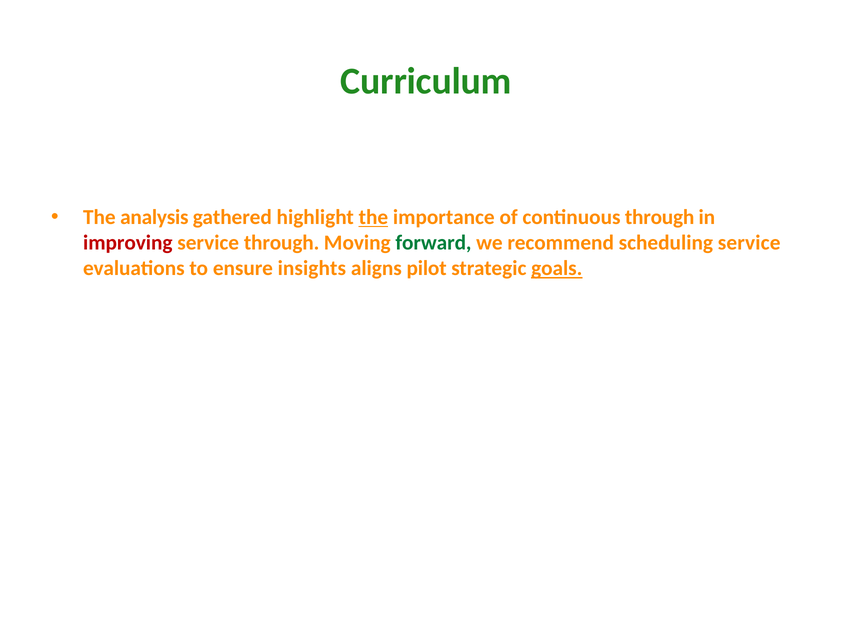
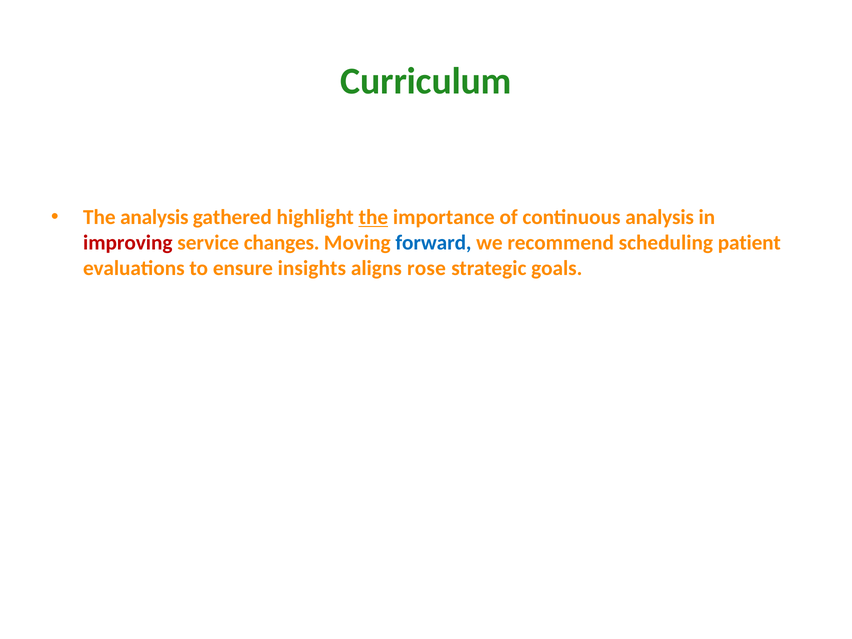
continuous through: through -> analysis
service through: through -> changes
forward colour: green -> blue
scheduling service: service -> patient
pilot: pilot -> rose
goals underline: present -> none
